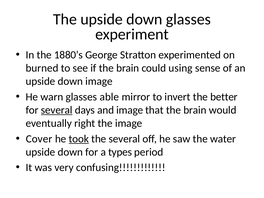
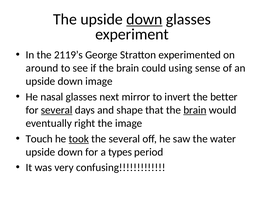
down at (144, 19) underline: none -> present
1880’s: 1880’s -> 2119’s
burned: burned -> around
warn: warn -> nasal
able: able -> next
and image: image -> shape
brain at (195, 110) underline: none -> present
Cover: Cover -> Touch
